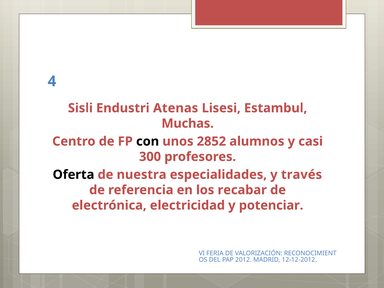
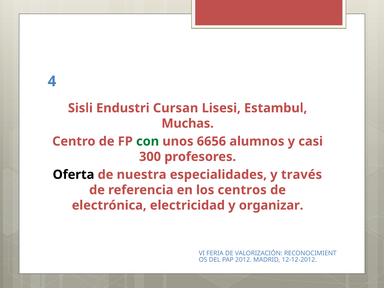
Atenas: Atenas -> Cursan
con colour: black -> green
2852: 2852 -> 6656
recabar: recabar -> centros
potenciar: potenciar -> organizar
